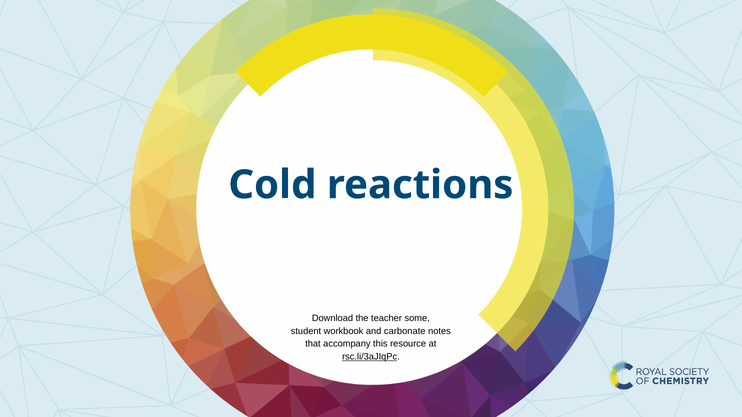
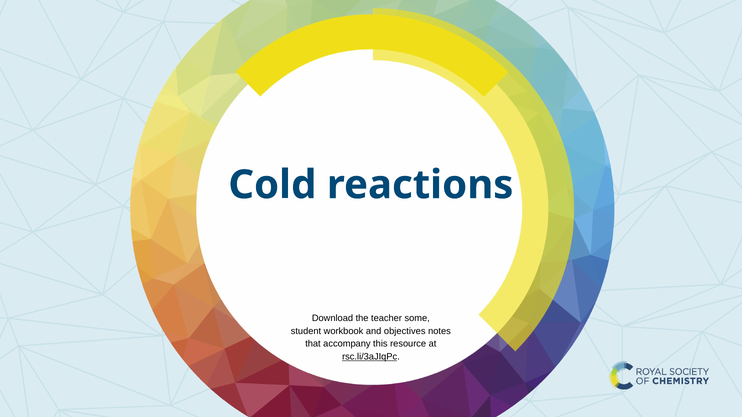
carbonate: carbonate -> objectives
